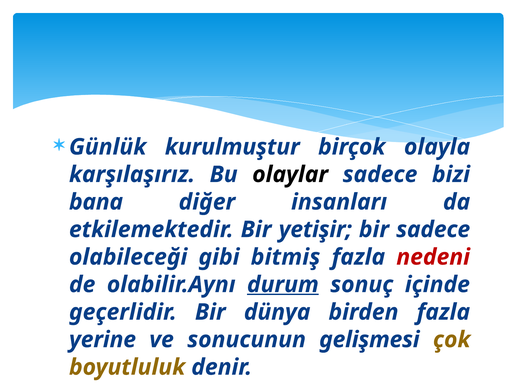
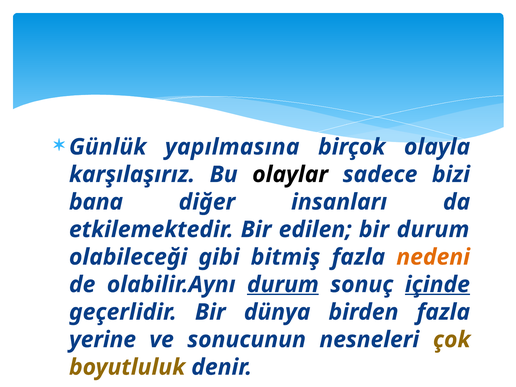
kurulmuştur: kurulmuştur -> yapılmasına
yetişir: yetişir -> edilen
bir sadece: sadece -> durum
nedeni colour: red -> orange
içinde underline: none -> present
gelişmesi: gelişmesi -> nesneleri
